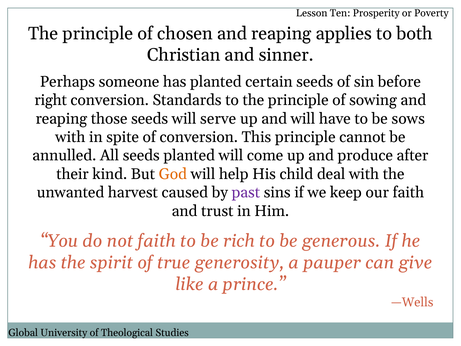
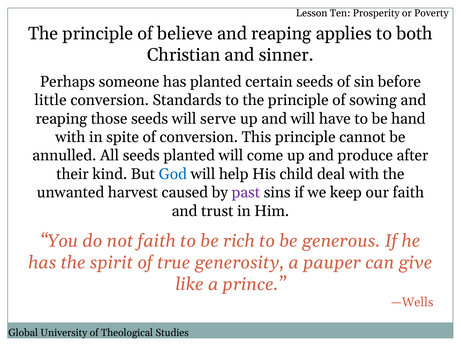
chosen: chosen -> believe
right: right -> little
sows: sows -> hand
God colour: orange -> blue
